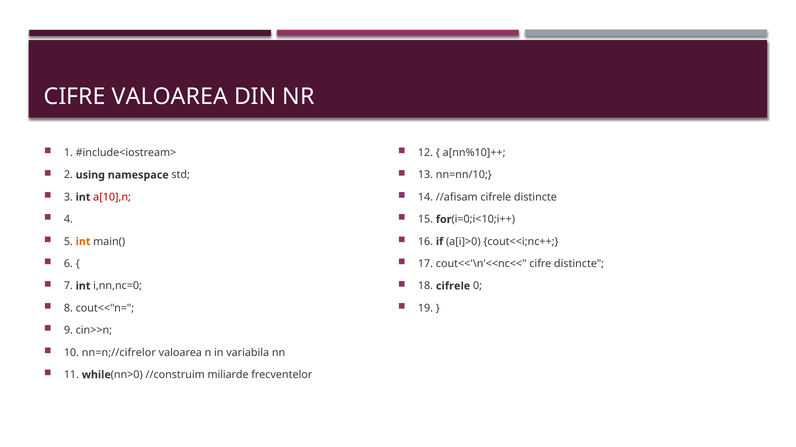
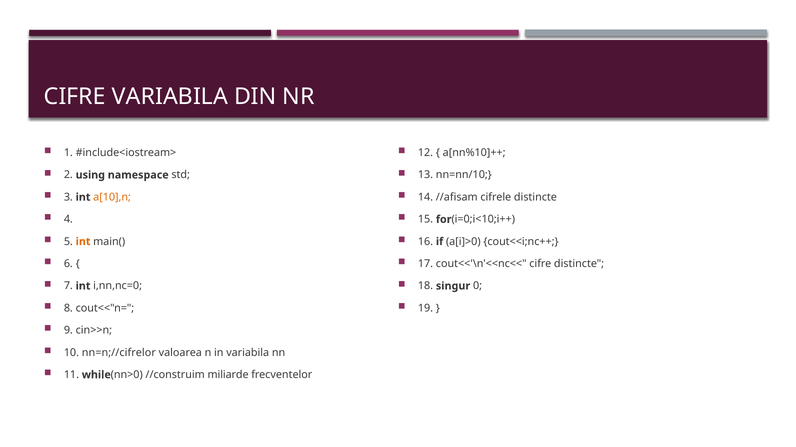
CIFRE VALOAREA: VALOAREA -> VARIABILA
a[10],n colour: red -> orange
18 cifrele: cifrele -> singur
